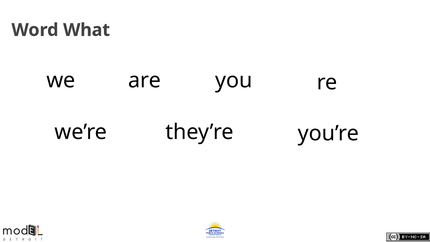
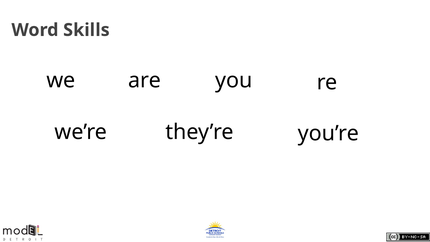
What: What -> Skills
